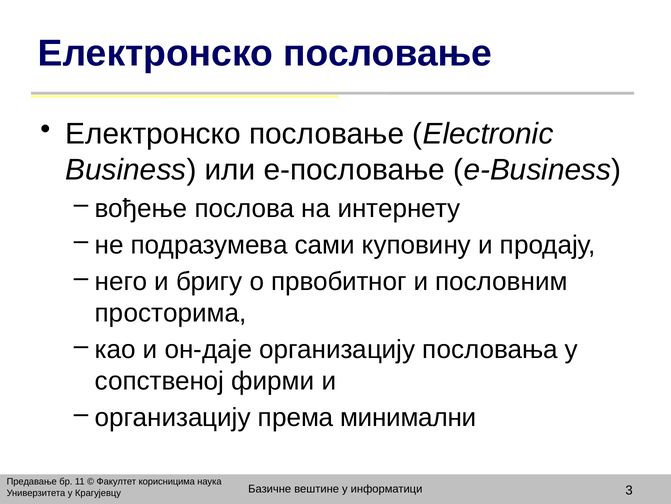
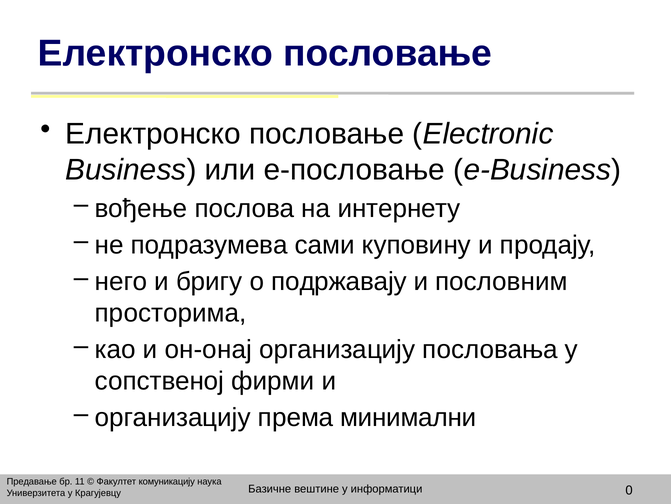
првобитног: првобитног -> подржавају
он-даје: он-даје -> он-онај
корисницима: корисницима -> комуникацију
3: 3 -> 0
